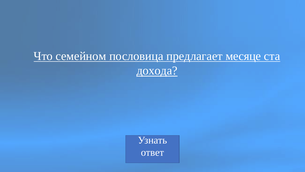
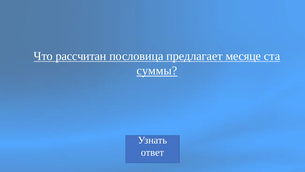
семейном: семейном -> рассчитан
дохода: дохода -> суммы
